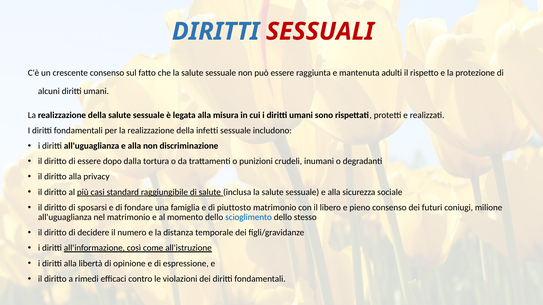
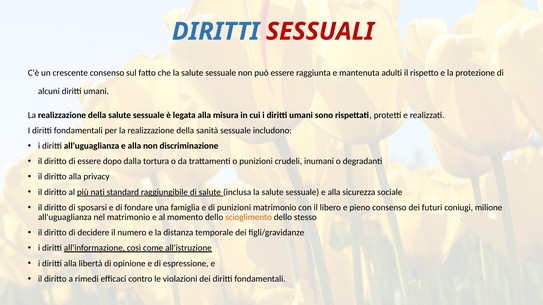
infetti: infetti -> sanità
casi: casi -> nati
di piuttosto: piuttosto -> punizioni
scioglimento colour: blue -> orange
